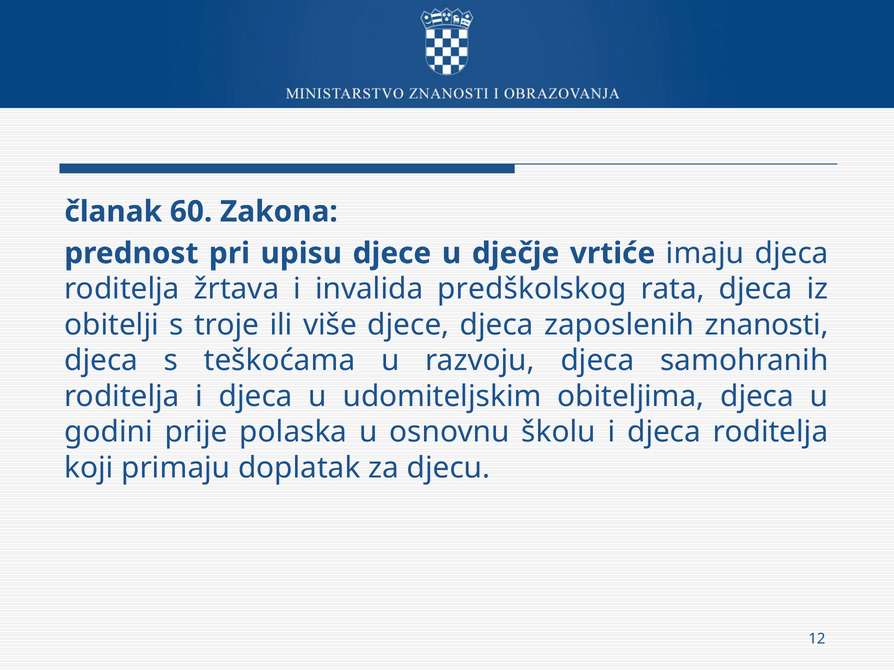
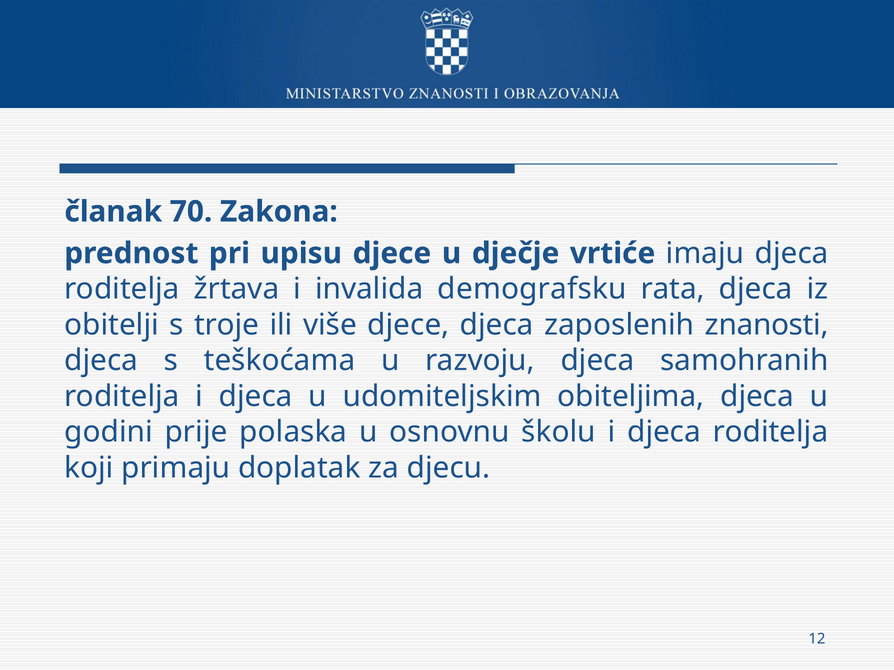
60: 60 -> 70
predškolskog: predškolskog -> demografsku
